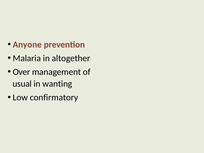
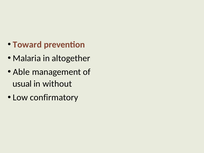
Anyone: Anyone -> Toward
Over: Over -> Able
wanting: wanting -> without
